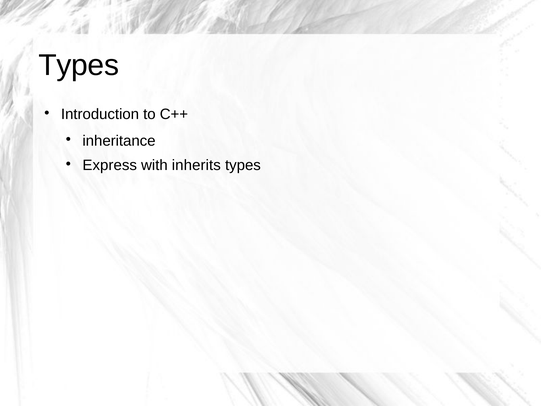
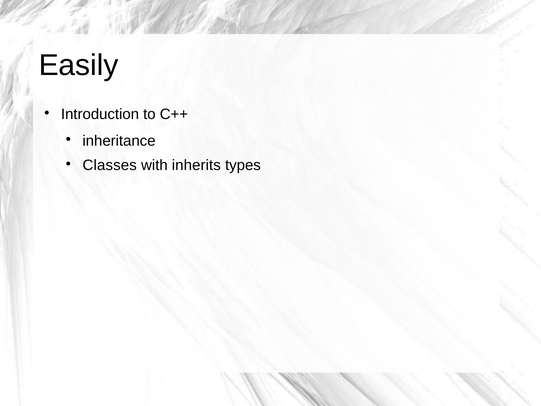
Types at (79, 65): Types -> Easily
Express: Express -> Classes
